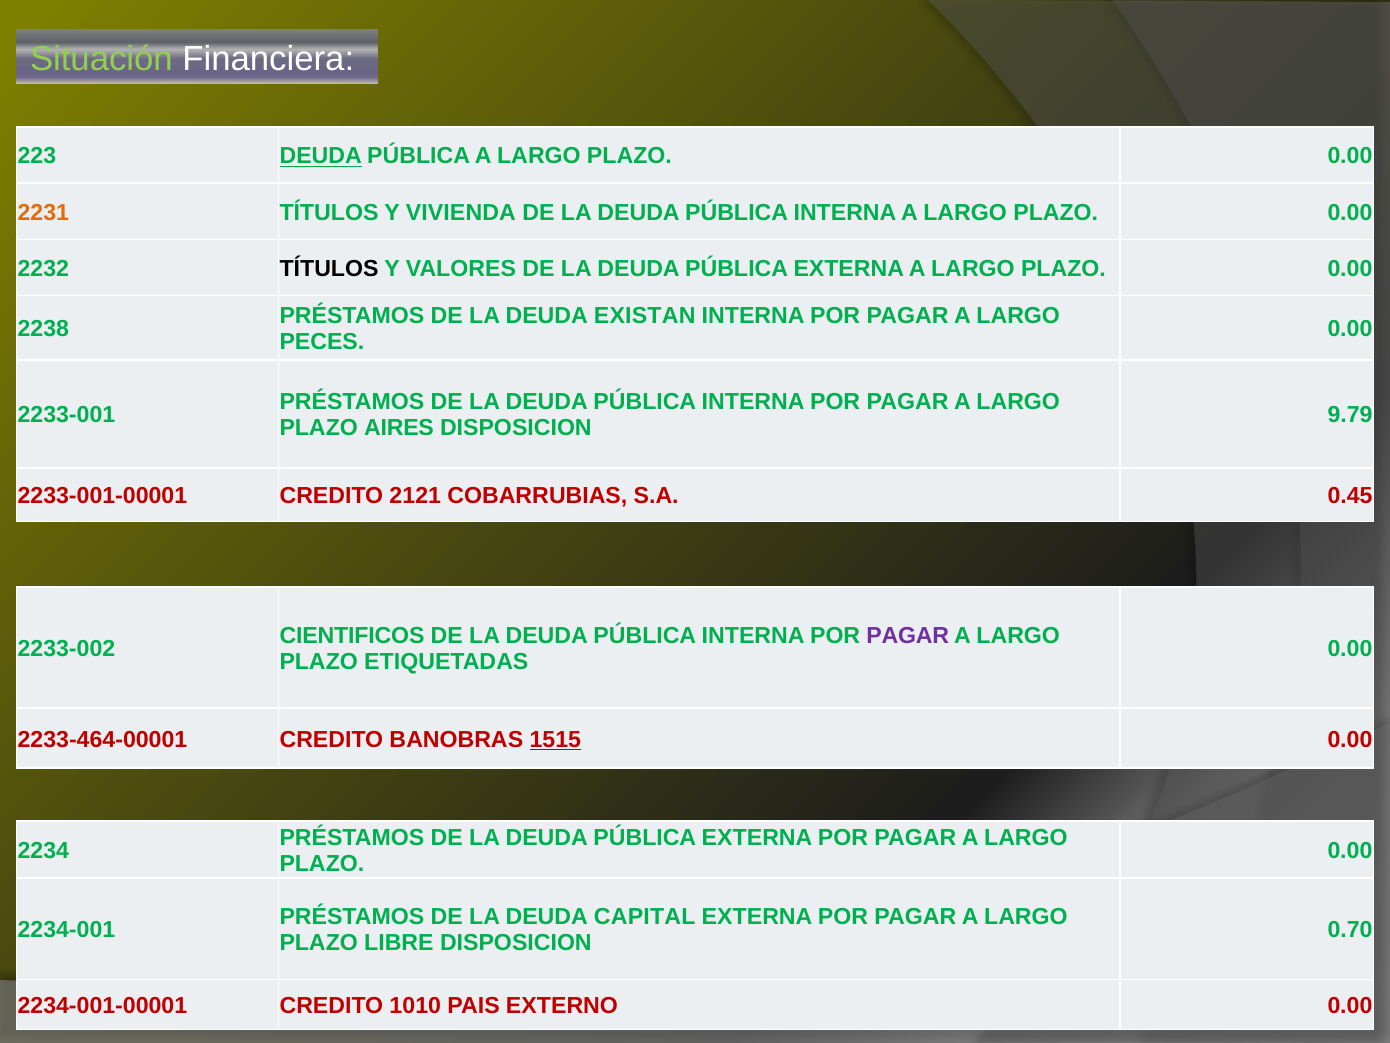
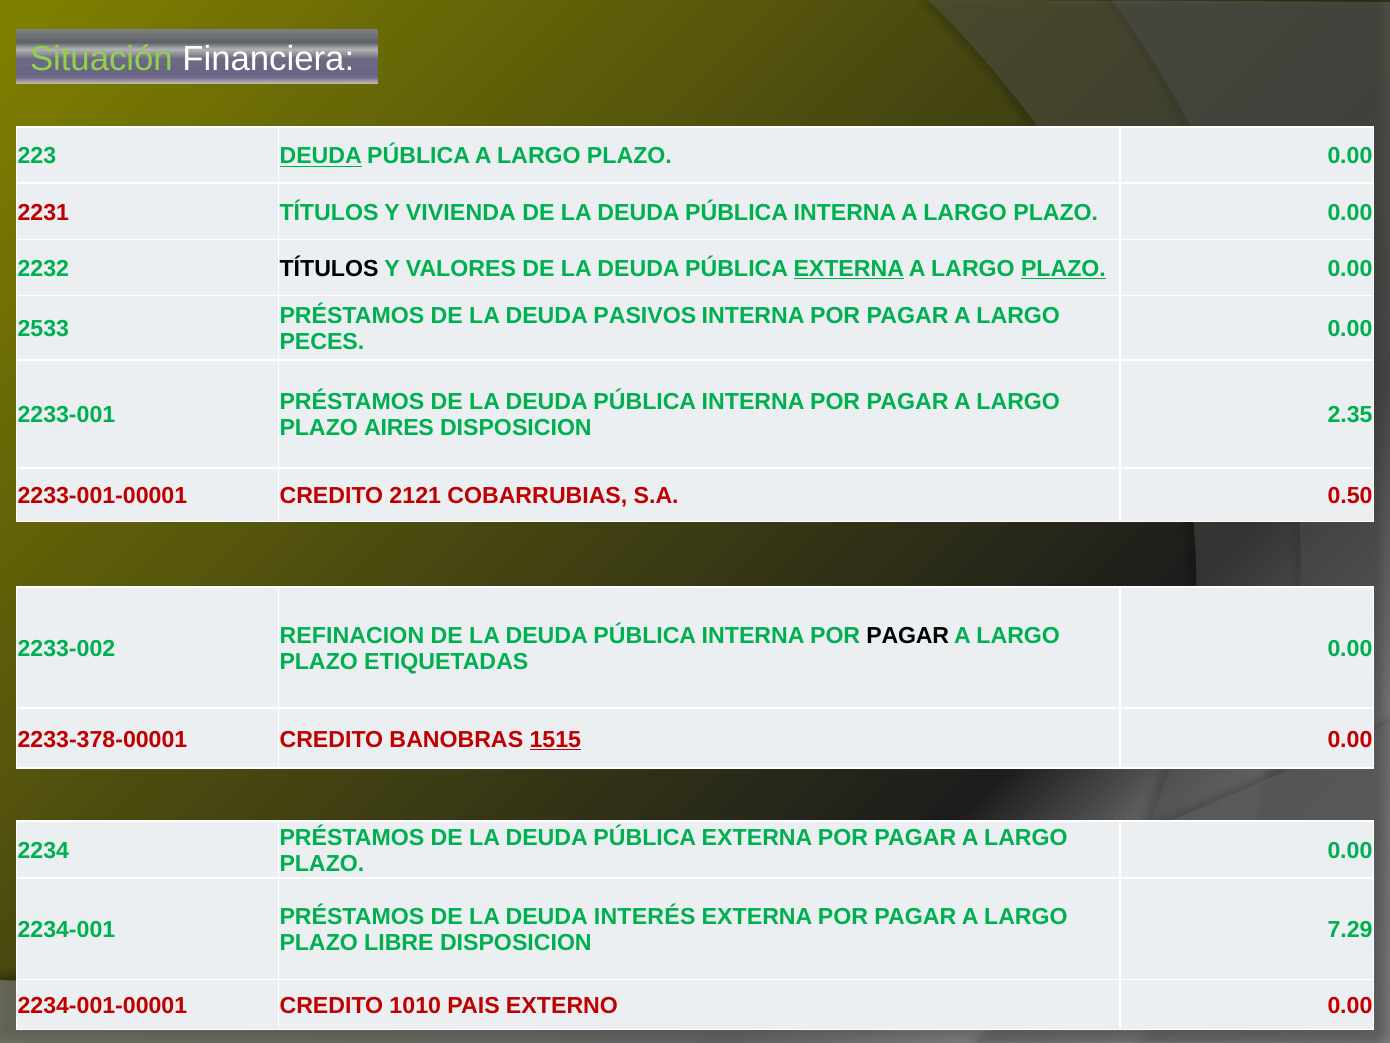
2231 colour: orange -> red
EXTERNA at (849, 268) underline: none -> present
PLAZO at (1063, 268) underline: none -> present
EXISTAN: EXISTAN -> PASIVOS
2238: 2238 -> 2533
9.79: 9.79 -> 2.35
0.45: 0.45 -> 0.50
CIENTIFICOS: CIENTIFICOS -> REFINACION
PAGAR at (908, 636) colour: purple -> black
2233-464-00001: 2233-464-00001 -> 2233-378-00001
CAPITAL: CAPITAL -> INTERÉS
0.70: 0.70 -> 7.29
